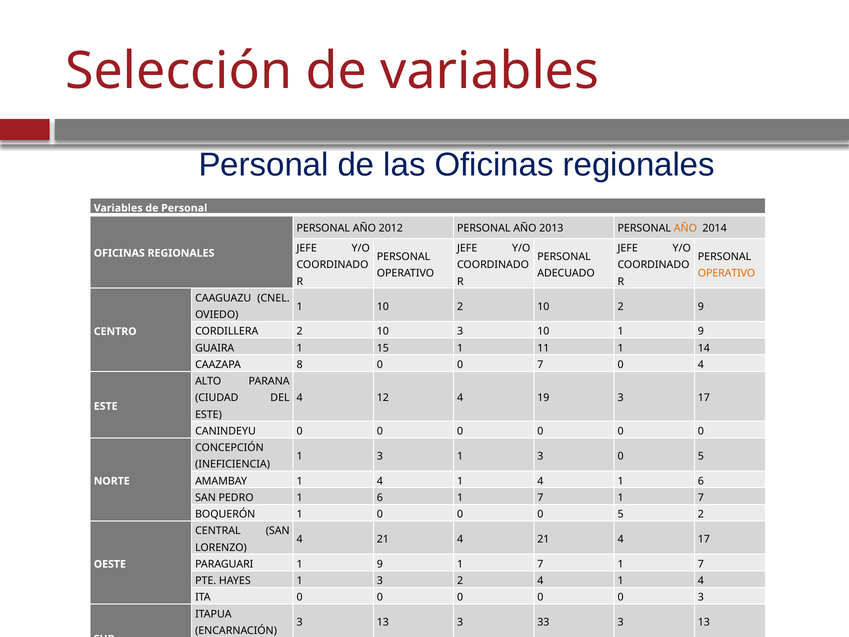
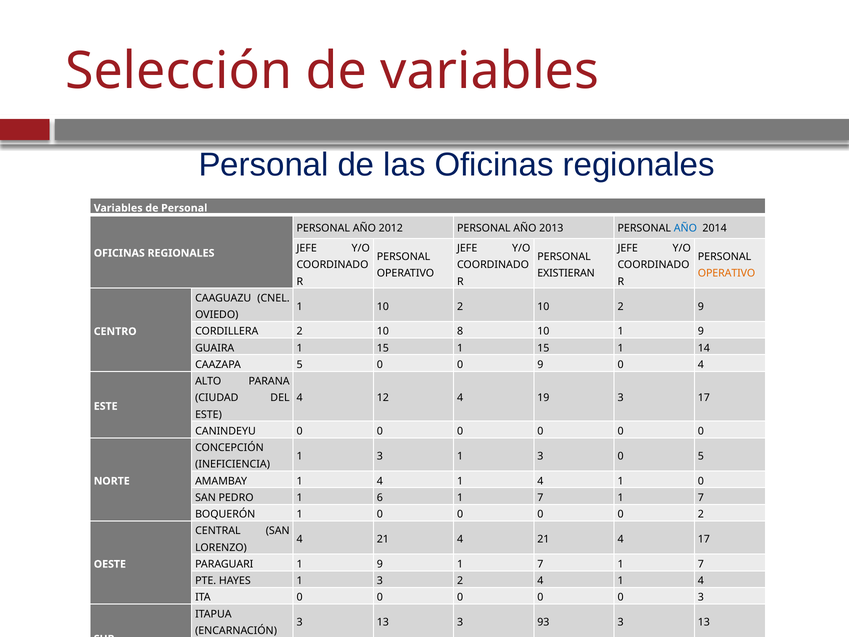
AÑO at (685, 228) colour: orange -> blue
ADECUADO: ADECUADO -> EXISTIERAN
10 3: 3 -> 8
15 1 11: 11 -> 15
CAAZAPA 8: 8 -> 5
0 0 7: 7 -> 9
4 1 6: 6 -> 0
5 at (621, 514): 5 -> 0
33: 33 -> 93
